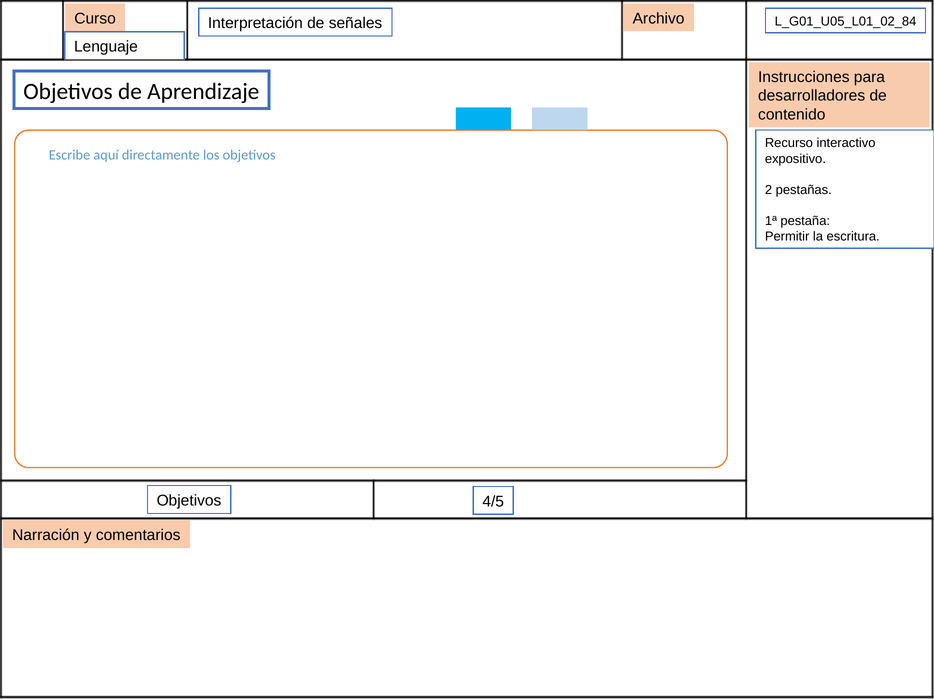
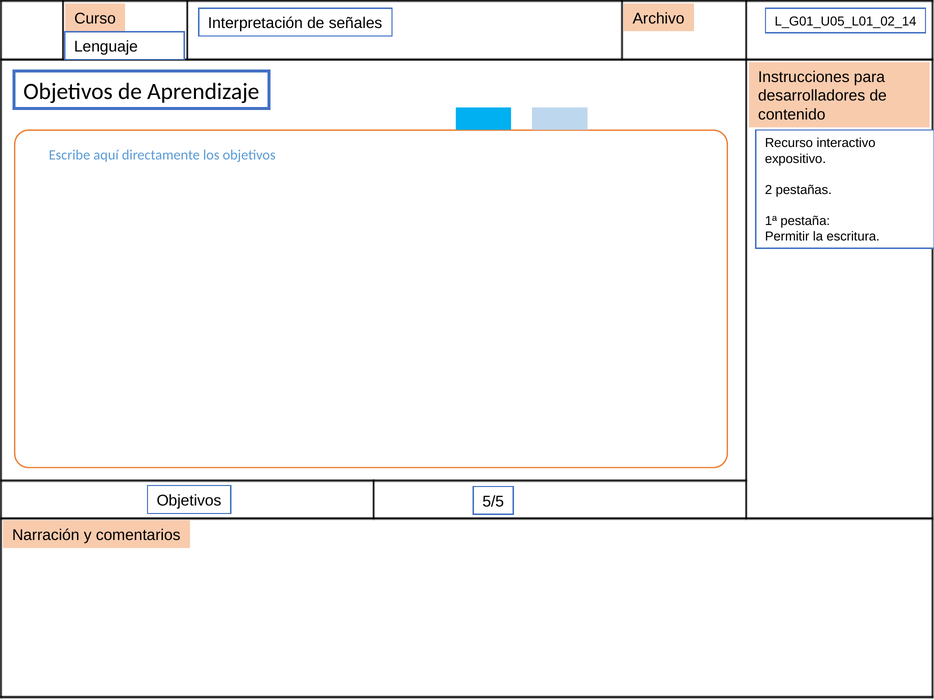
L_G01_U05_L01_02_84: L_G01_U05_L01_02_84 -> L_G01_U05_L01_02_14
4/5: 4/5 -> 5/5
